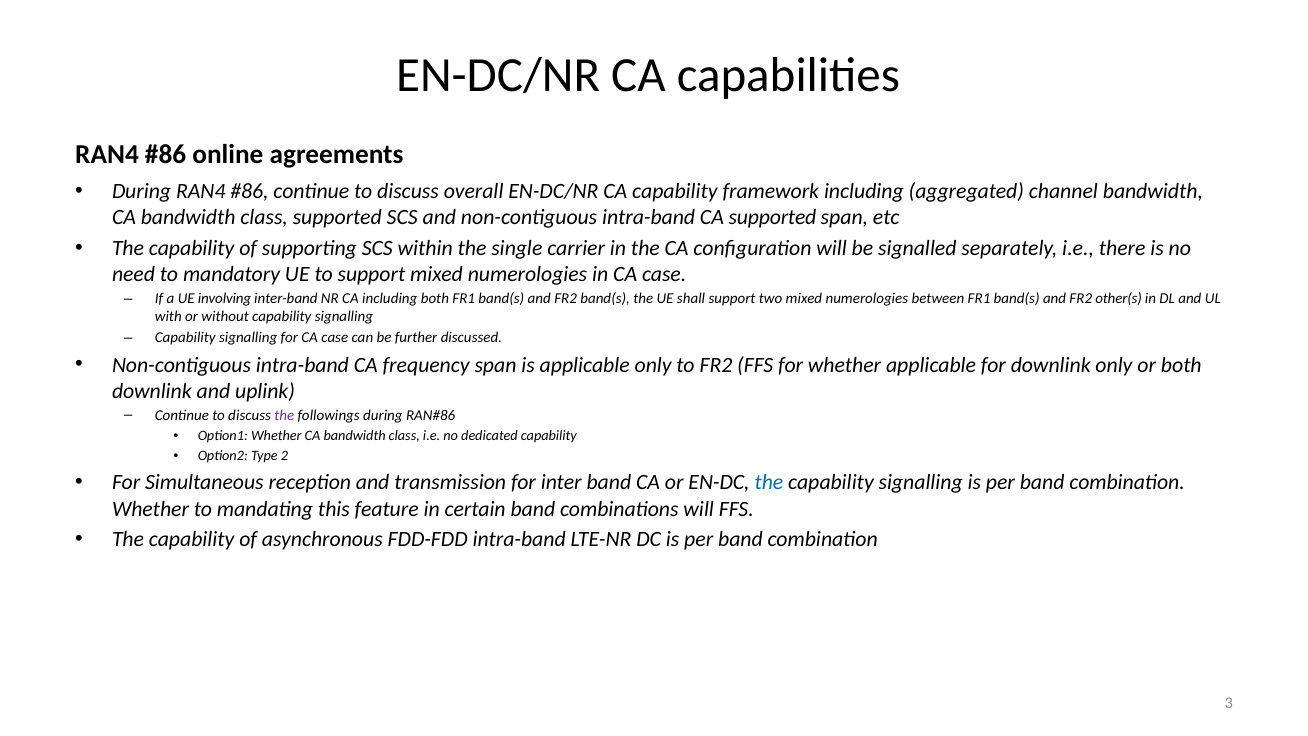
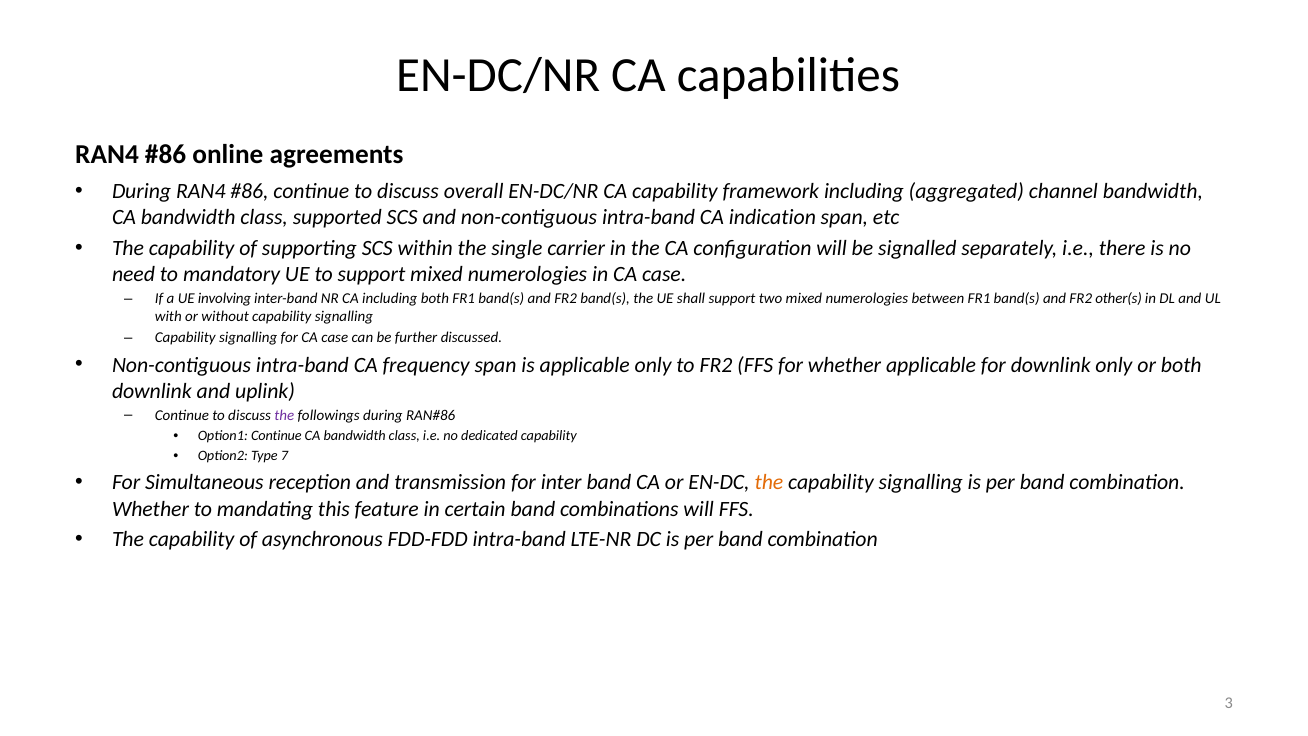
CA supported: supported -> indication
Option1 Whether: Whether -> Continue
2: 2 -> 7
the at (769, 482) colour: blue -> orange
